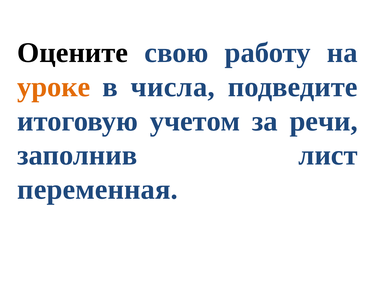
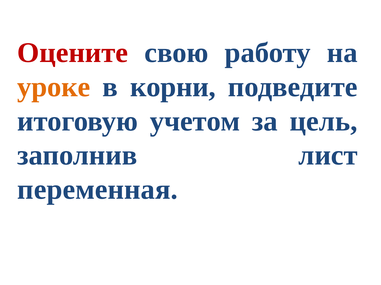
Оцените colour: black -> red
числа: числа -> корни
речи: речи -> цель
